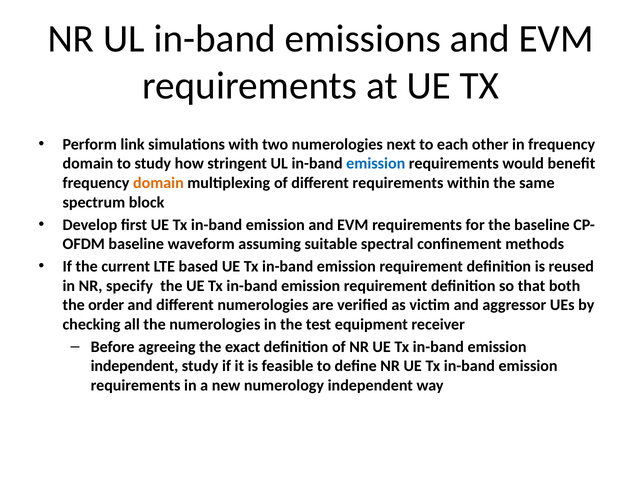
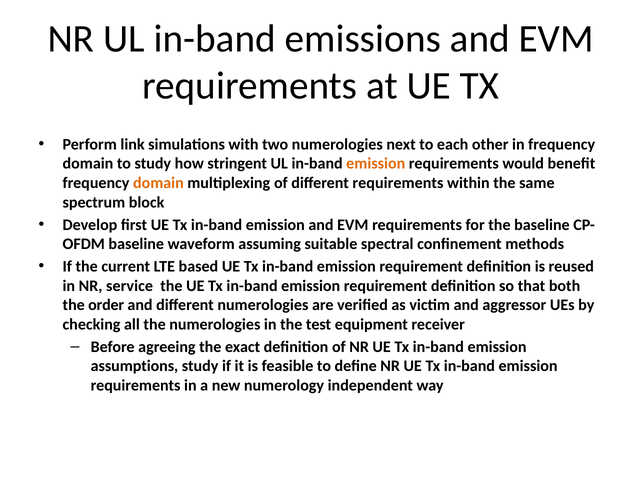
emission at (376, 163) colour: blue -> orange
specify: specify -> service
independent at (135, 366): independent -> assumptions
